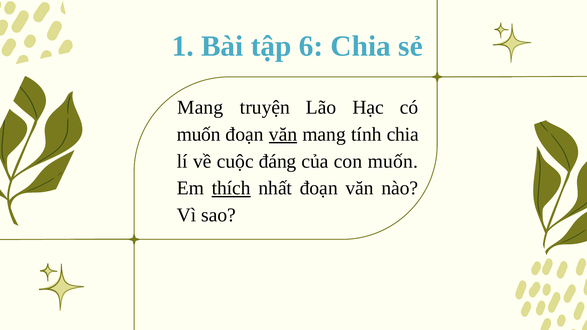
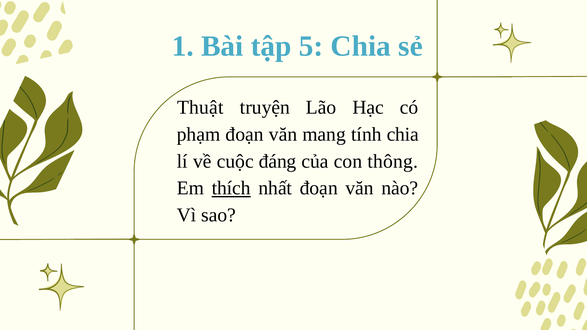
6: 6 -> 5
Mang at (200, 107): Mang -> Thuật
muốn at (199, 134): muốn -> phạm
văn at (283, 134) underline: present -> none
con muốn: muốn -> thông
